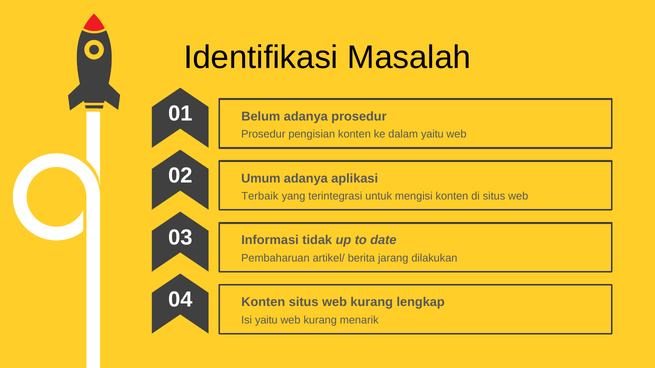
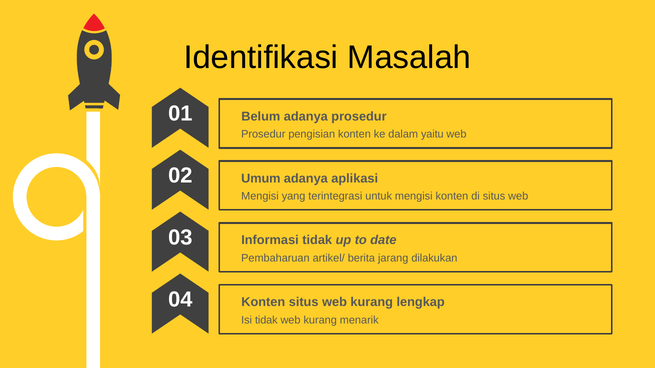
Terbaik at (260, 197): Terbaik -> Mengisi
Isi yaitu: yaitu -> tidak
